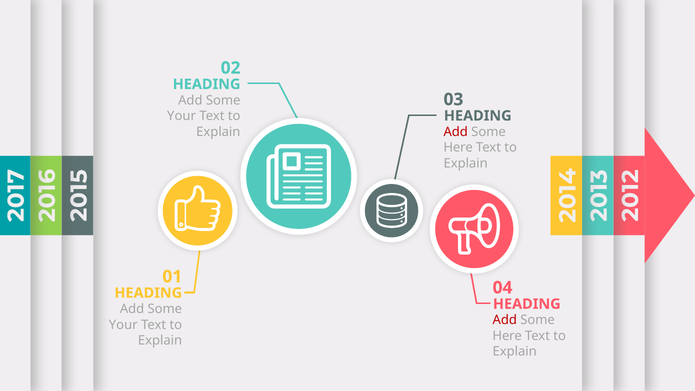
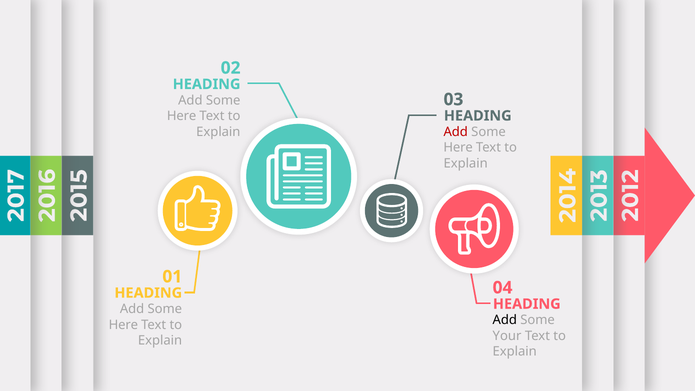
Your at (182, 116): Your -> Here
Add at (505, 320) colour: red -> black
Your at (123, 325): Your -> Here
Here at (507, 336): Here -> Your
